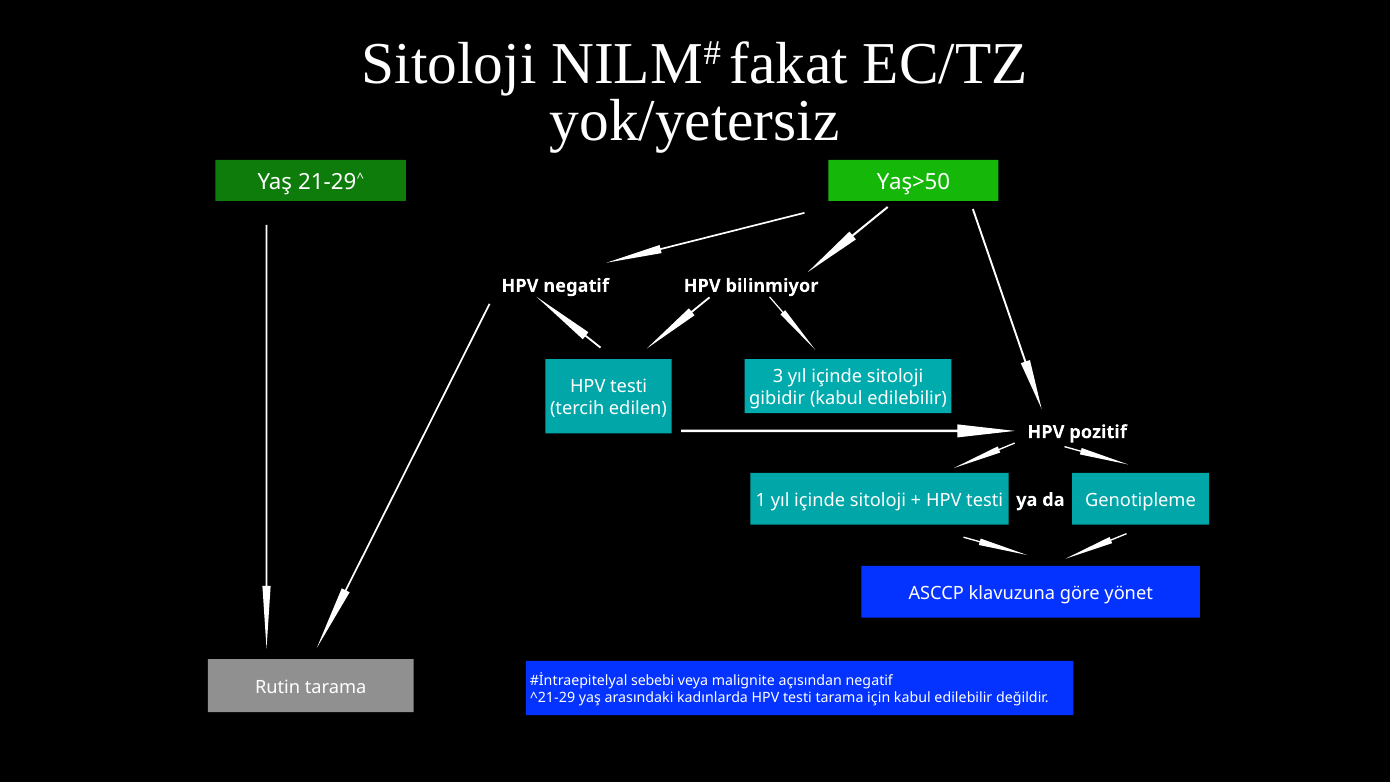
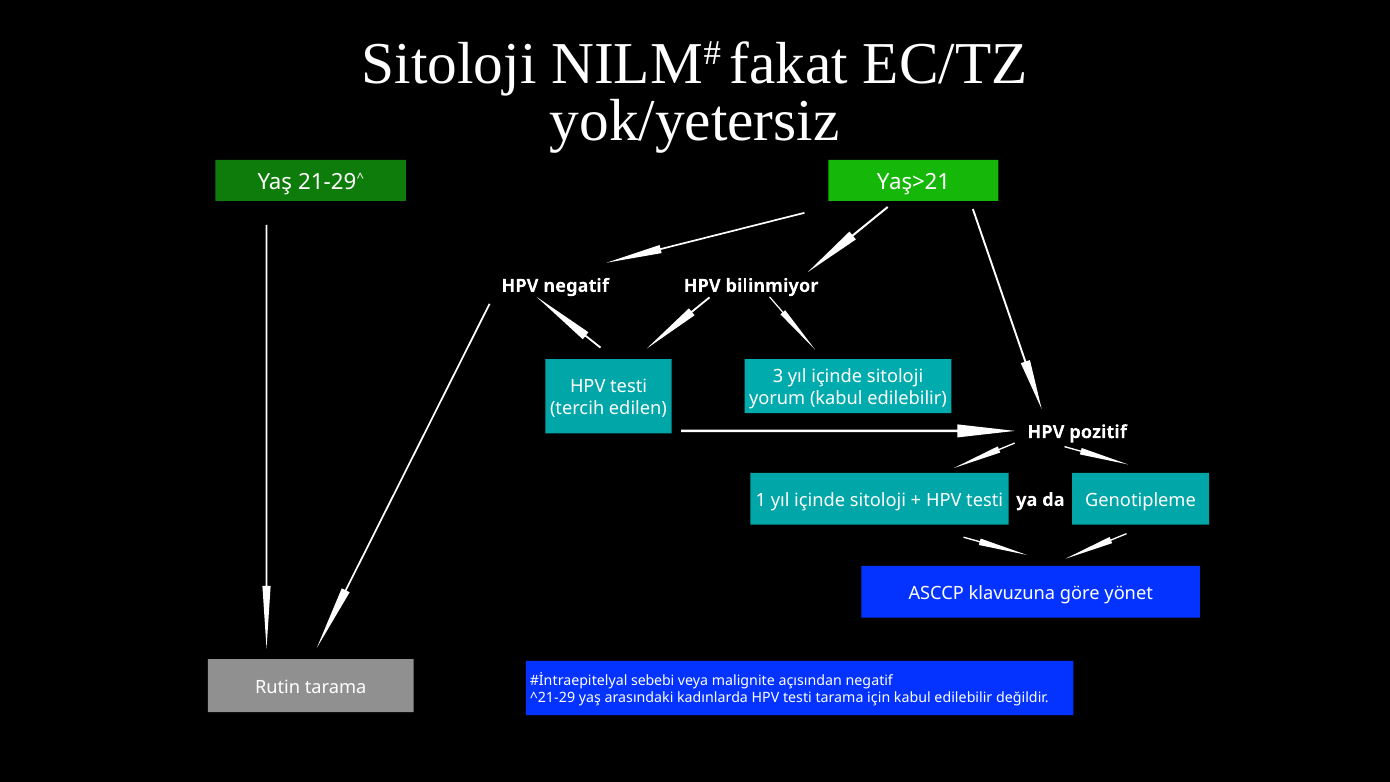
Yaş>50: Yaş>50 -> Yaş>21
gibidir: gibidir -> yorum
